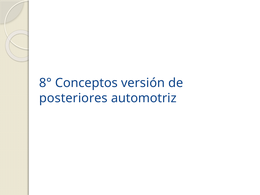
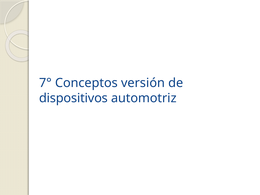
8°: 8° -> 7°
posteriores: posteriores -> dispositivos
